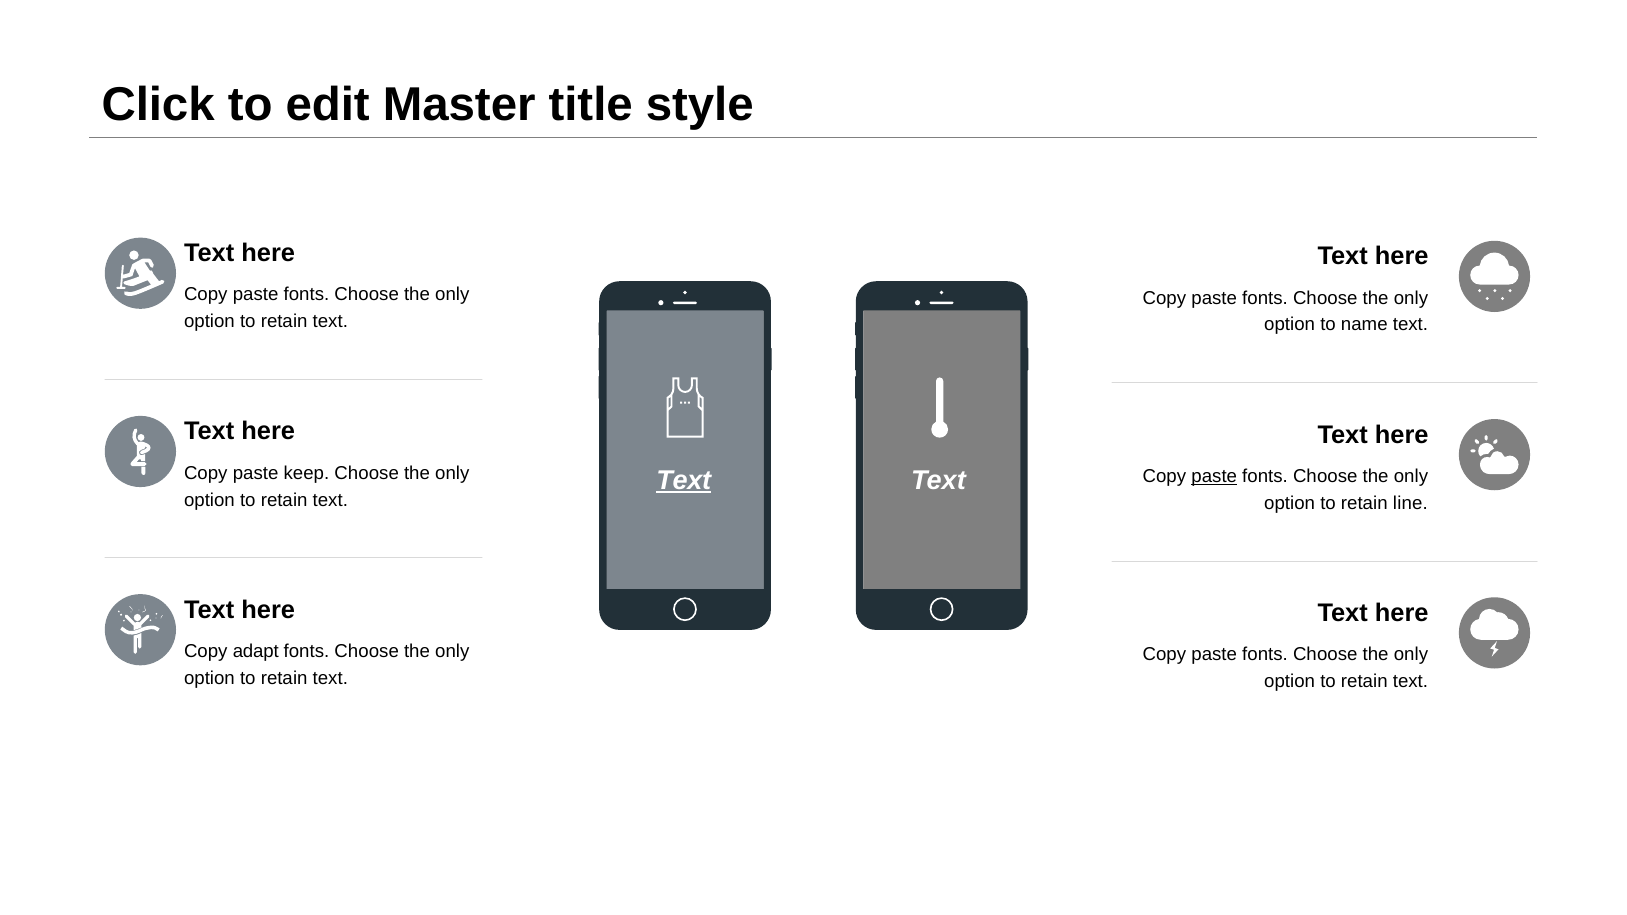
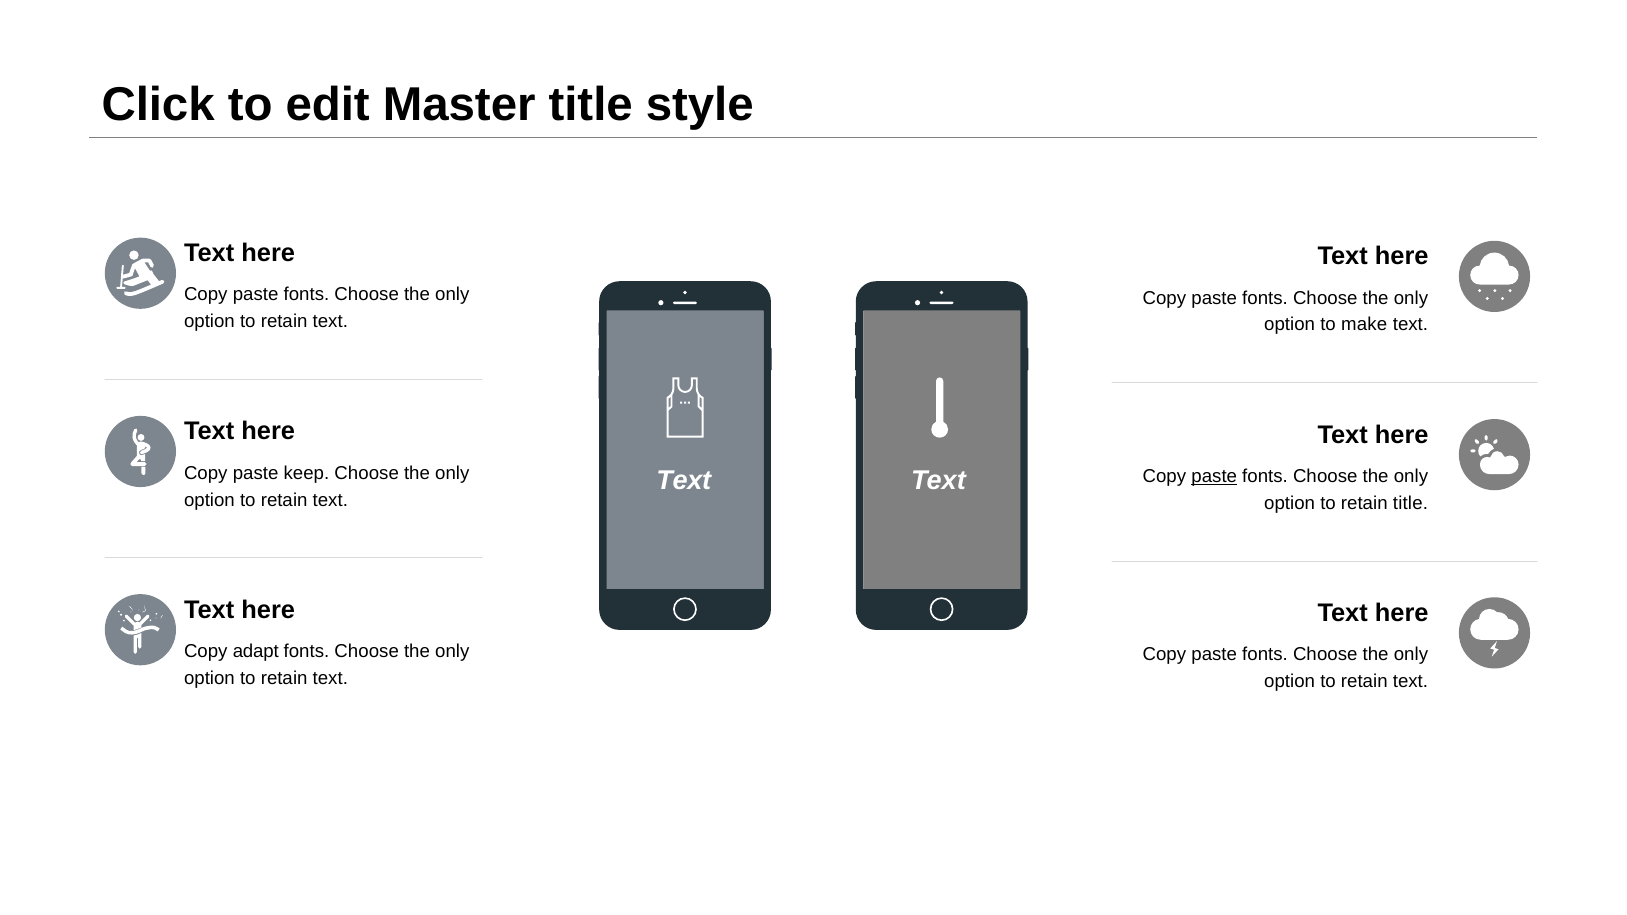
name: name -> make
Text at (684, 481) underline: present -> none
retain line: line -> title
